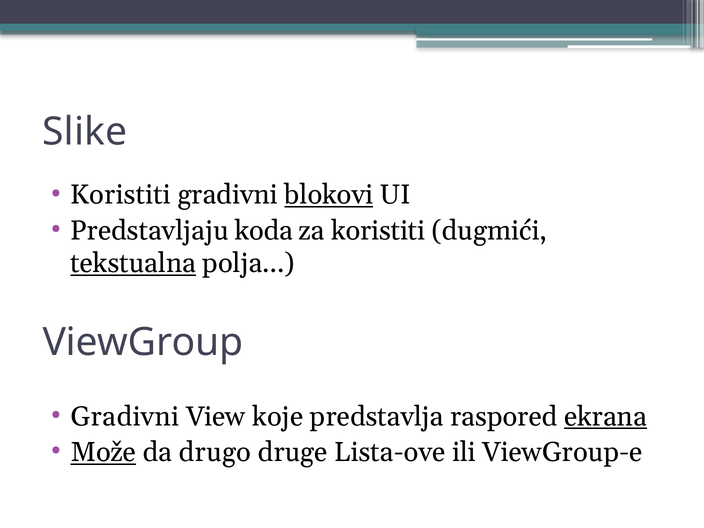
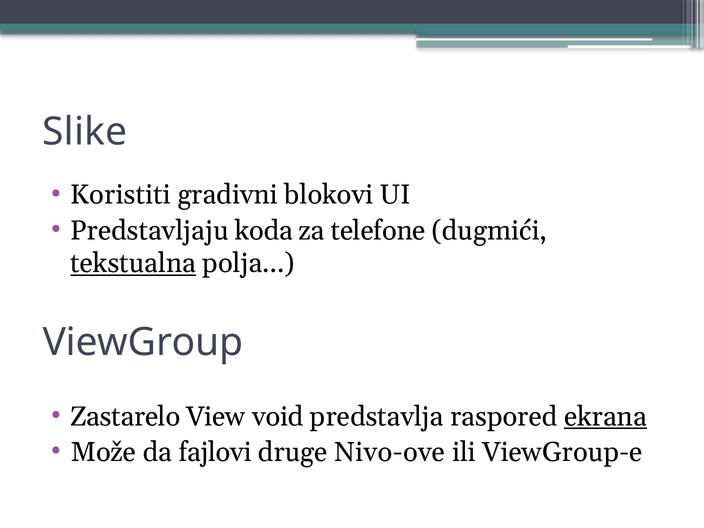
blokovi underline: present -> none
za koristiti: koristiti -> telefone
Gradivni at (125, 417): Gradivni -> Zastarelo
koje: koje -> void
Može underline: present -> none
drugo: drugo -> fajlovi
Lista-ove: Lista-ove -> Nivo-ove
